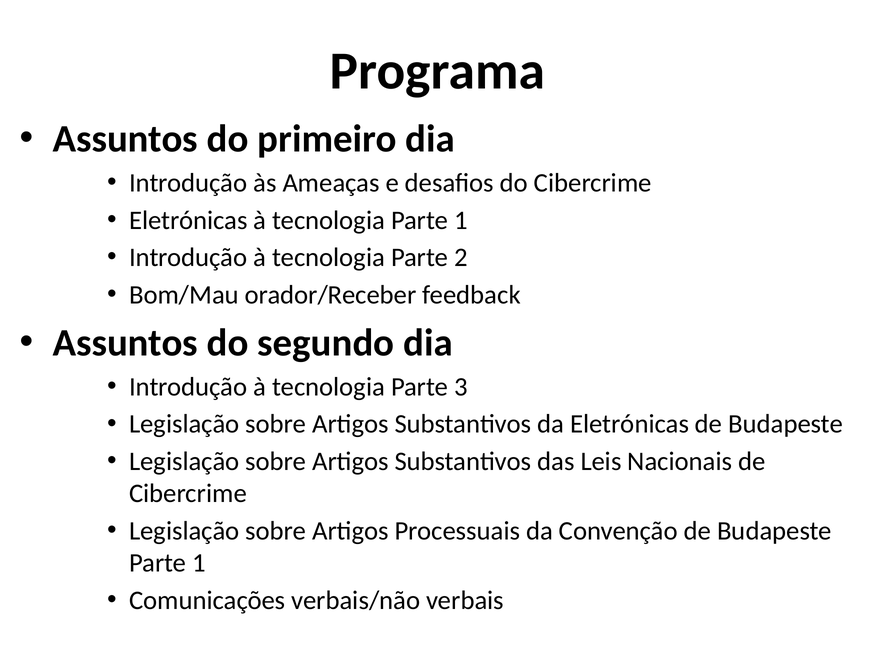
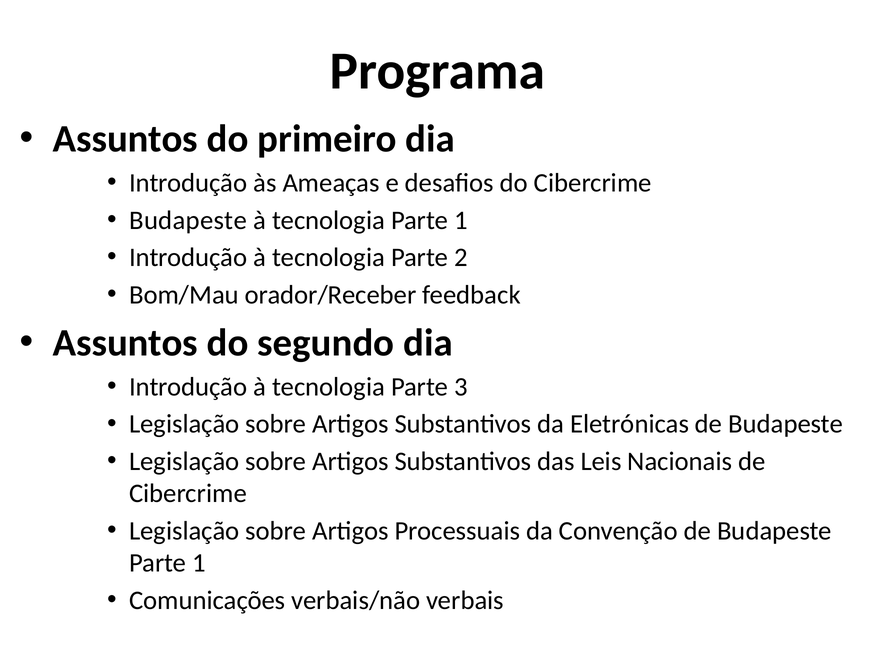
Eletrónicas at (188, 220): Eletrónicas -> Budapeste
